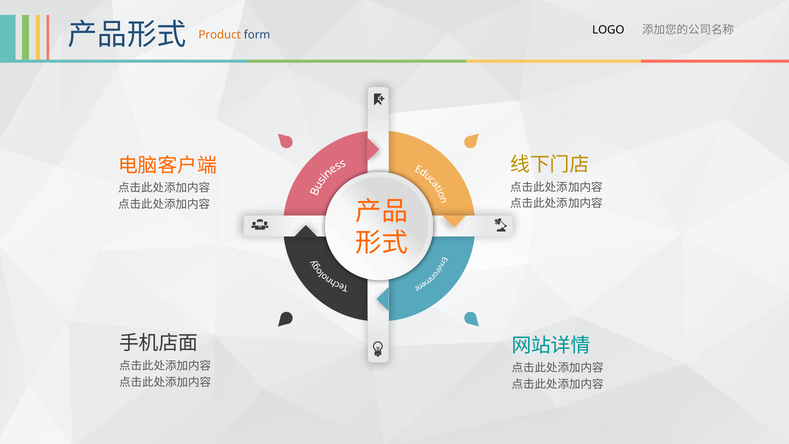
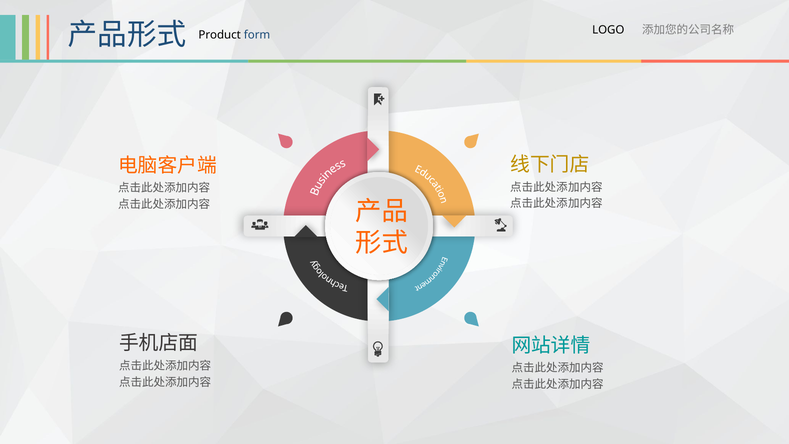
Product colour: orange -> black
